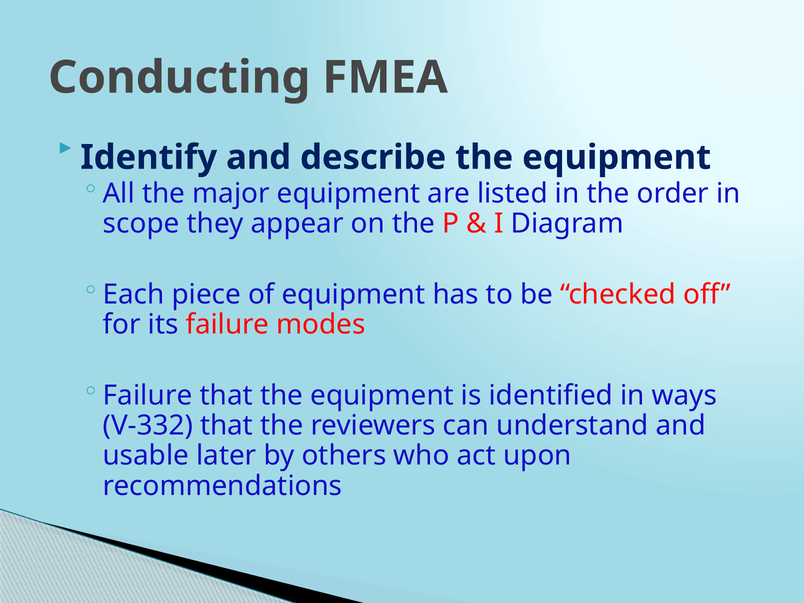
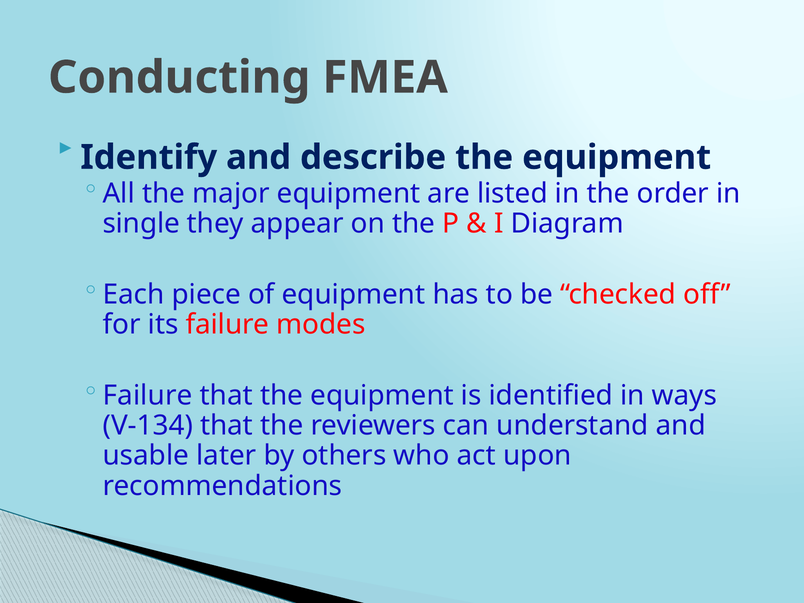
scope: scope -> single
V-332: V-332 -> V-134
